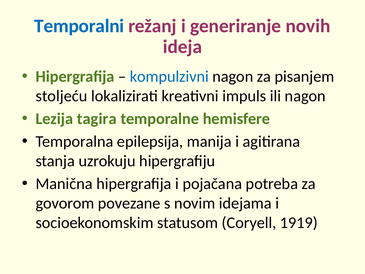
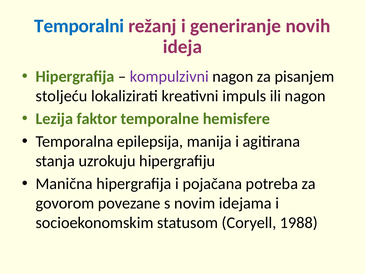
kompulzivni colour: blue -> purple
tagira: tagira -> faktor
1919: 1919 -> 1988
